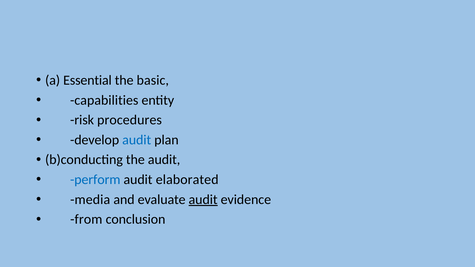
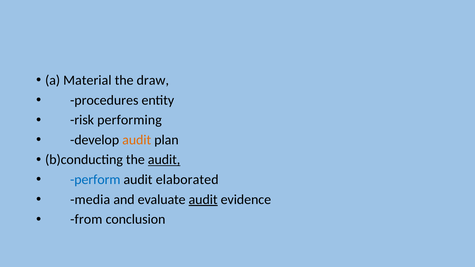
Essential: Essential -> Material
basic: basic -> draw
capabilities: capabilities -> procedures
procedures: procedures -> performing
audit at (137, 140) colour: blue -> orange
audit at (164, 160) underline: none -> present
